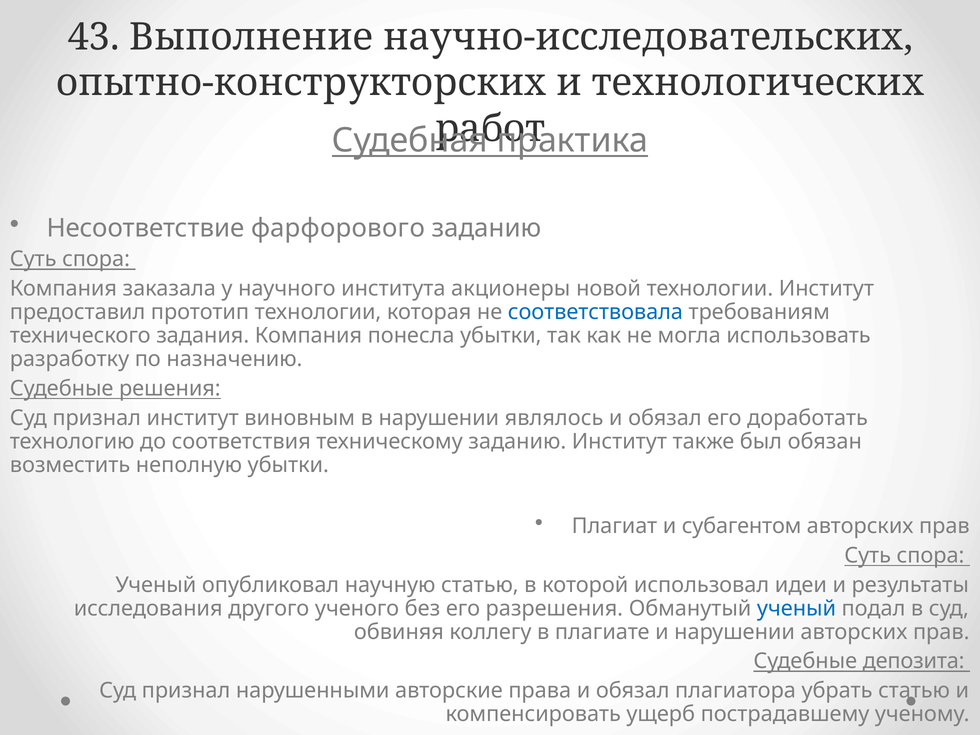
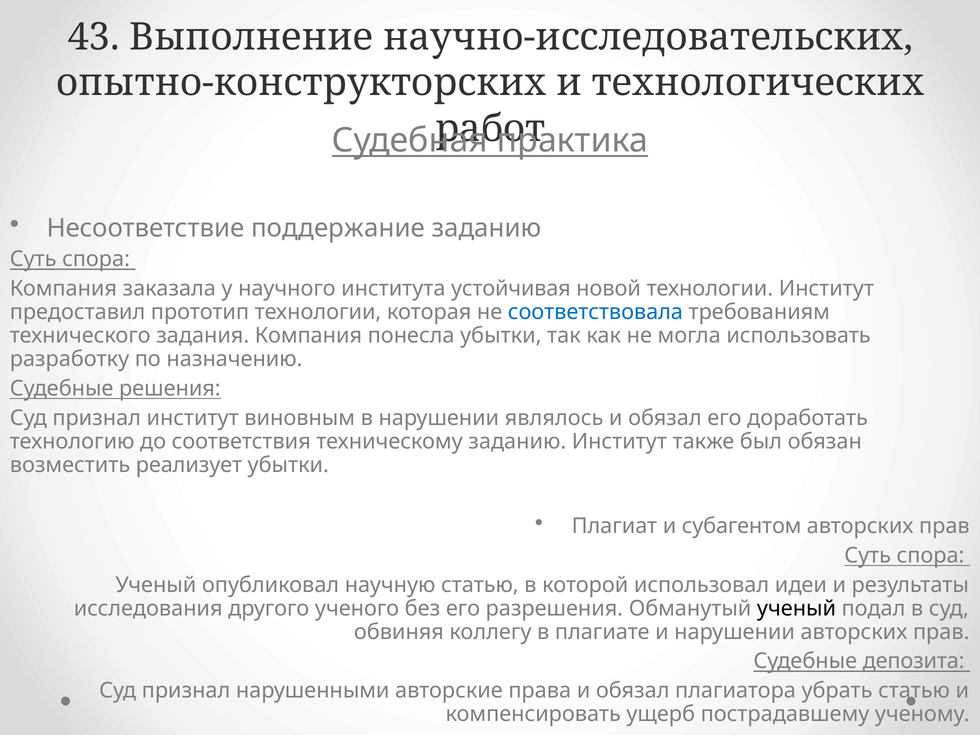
фарфорового: фарфорового -> поддержание
акционеры: акционеры -> устойчивая
неполную: неполную -> реализует
ученый at (797, 608) colour: blue -> black
